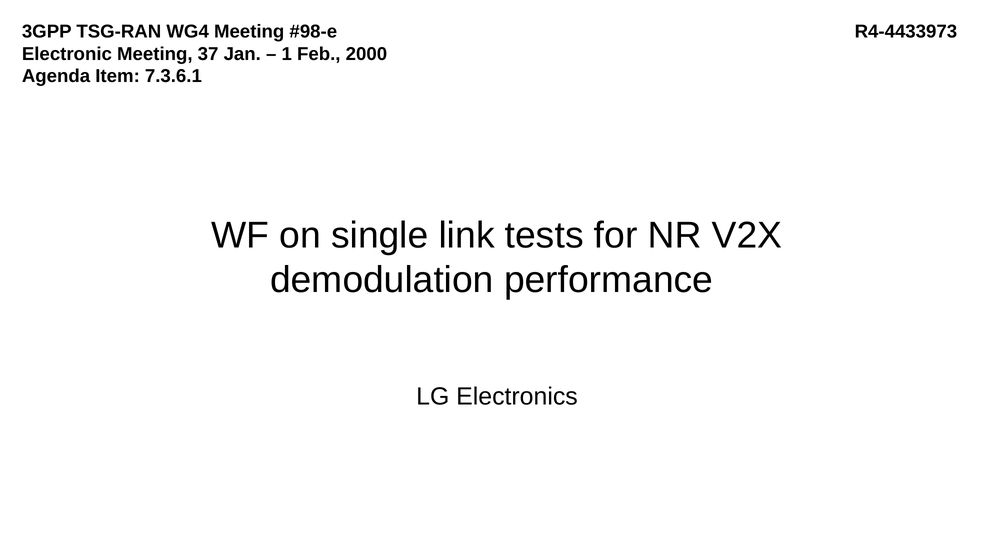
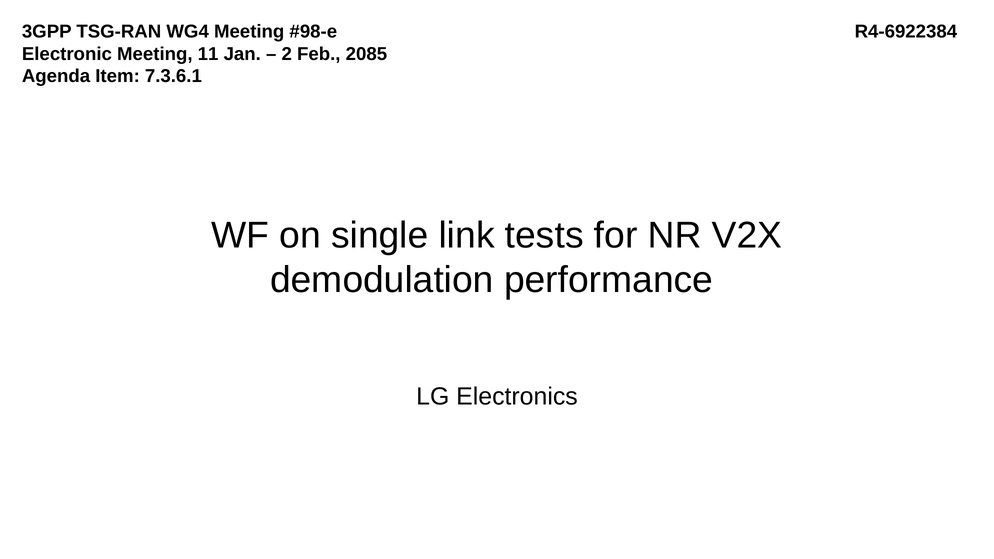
R4-4433973: R4-4433973 -> R4-6922384
37: 37 -> 11
1: 1 -> 2
2000: 2000 -> 2085
